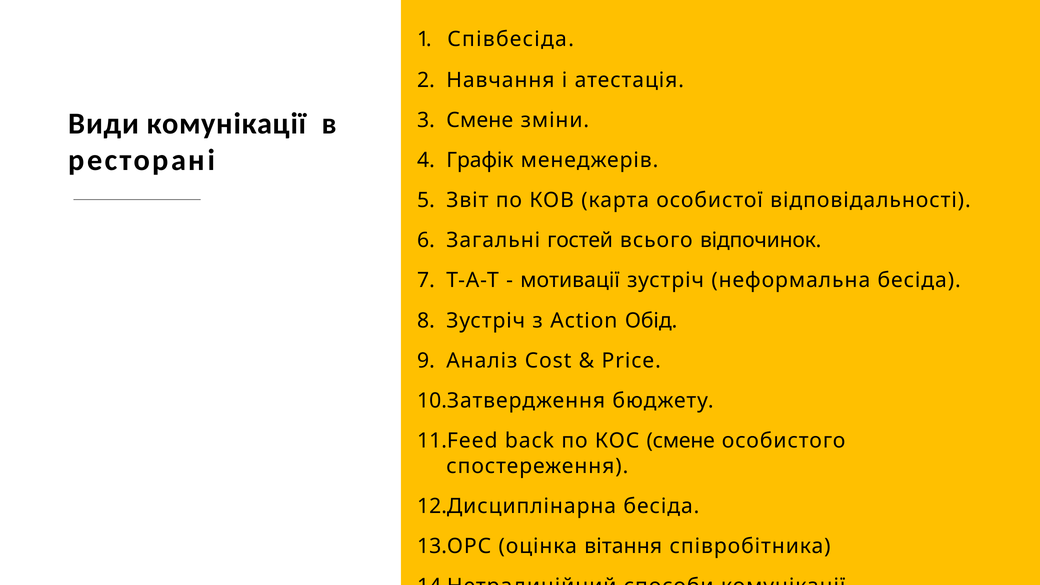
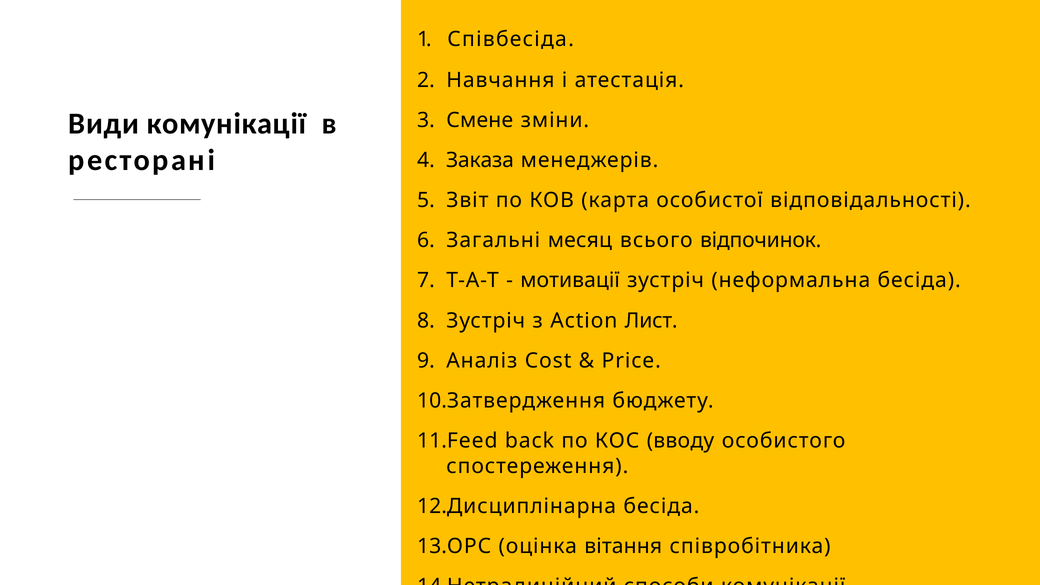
Графік: Графік -> Заказа
гостей: гостей -> месяц
Обід: Обід -> Лист
КОС смене: смене -> вводу
